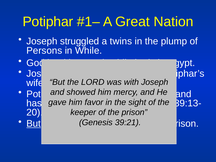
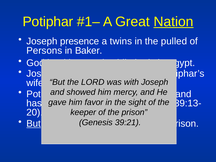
Nation underline: none -> present
struggled: struggled -> presence
plump: plump -> pulled
in While: While -> Baker
